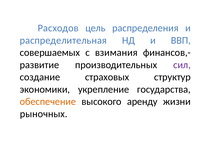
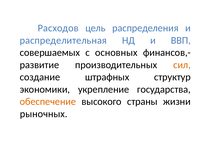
взимания: взимания -> основных
сил colour: purple -> orange
страховых: страховых -> штрафных
аренду: аренду -> страны
